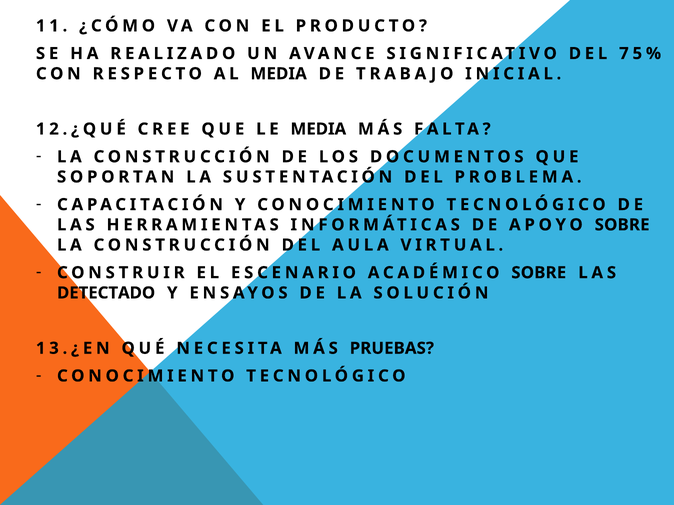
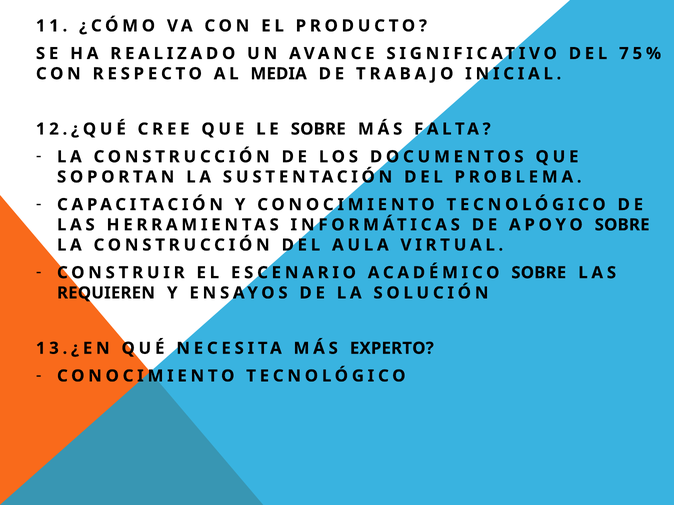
LE MEDIA: MEDIA -> SOBRE
DETECTADO: DETECTADO -> REQUIEREN
PRUEBAS: PRUEBAS -> EXPERTO
